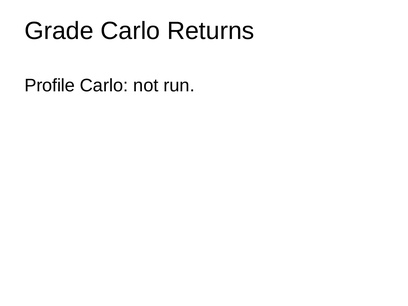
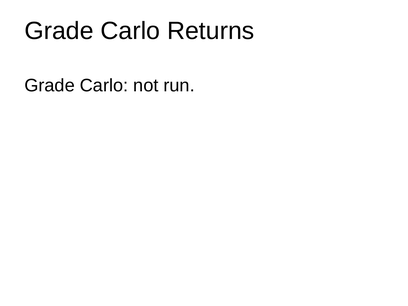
Profile at (50, 86): Profile -> Grade
